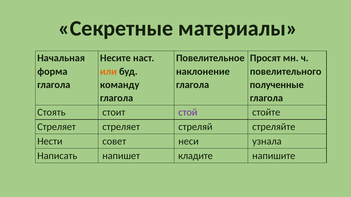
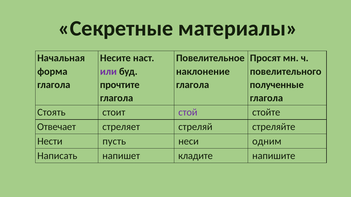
или colour: orange -> purple
команду: команду -> прочтите
Стреляет at (57, 127): Стреляет -> Отвечает
совет: совет -> пусть
узнала: узнала -> одним
